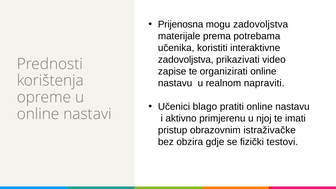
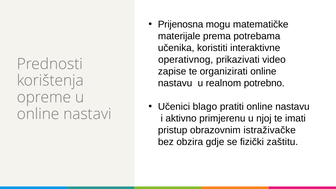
mogu zadovoljstva: zadovoljstva -> matematičke
zadovoljstva at (186, 60): zadovoljstva -> operativnog
napraviti: napraviti -> potrebno
testovi: testovi -> zaštitu
